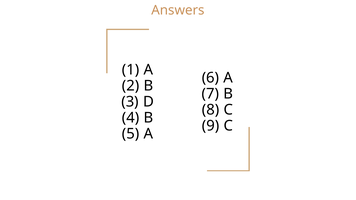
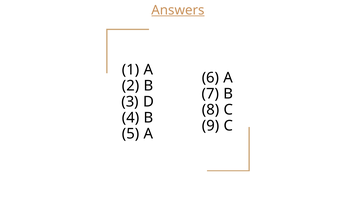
Answers underline: none -> present
